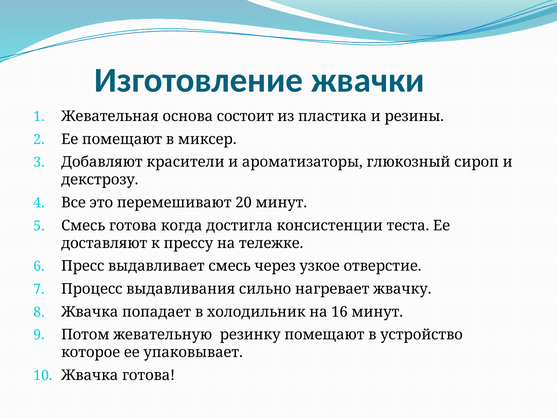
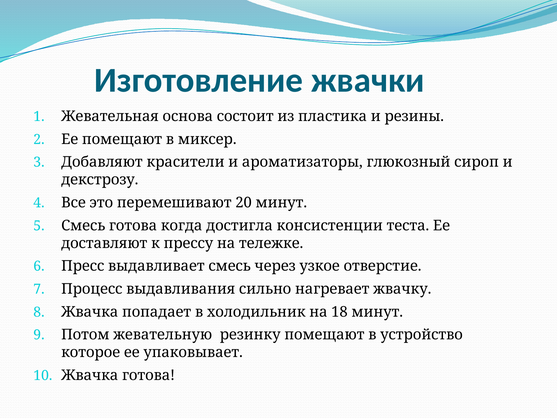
16: 16 -> 18
